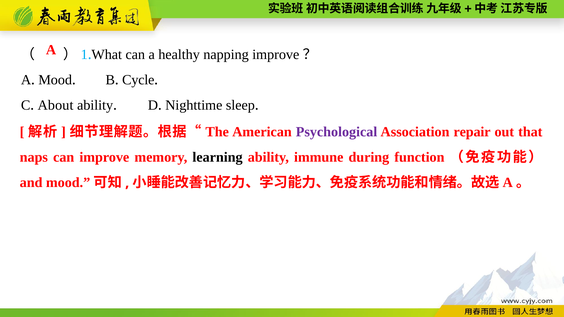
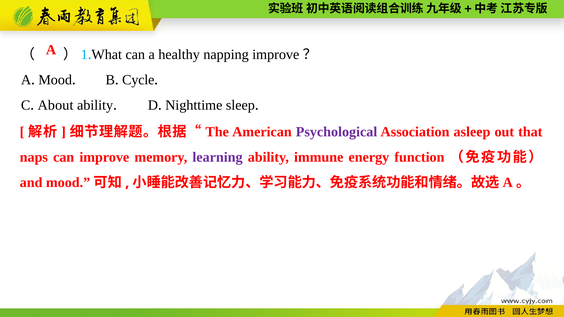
repair: repair -> asleep
learning colour: black -> purple
during: during -> energy
